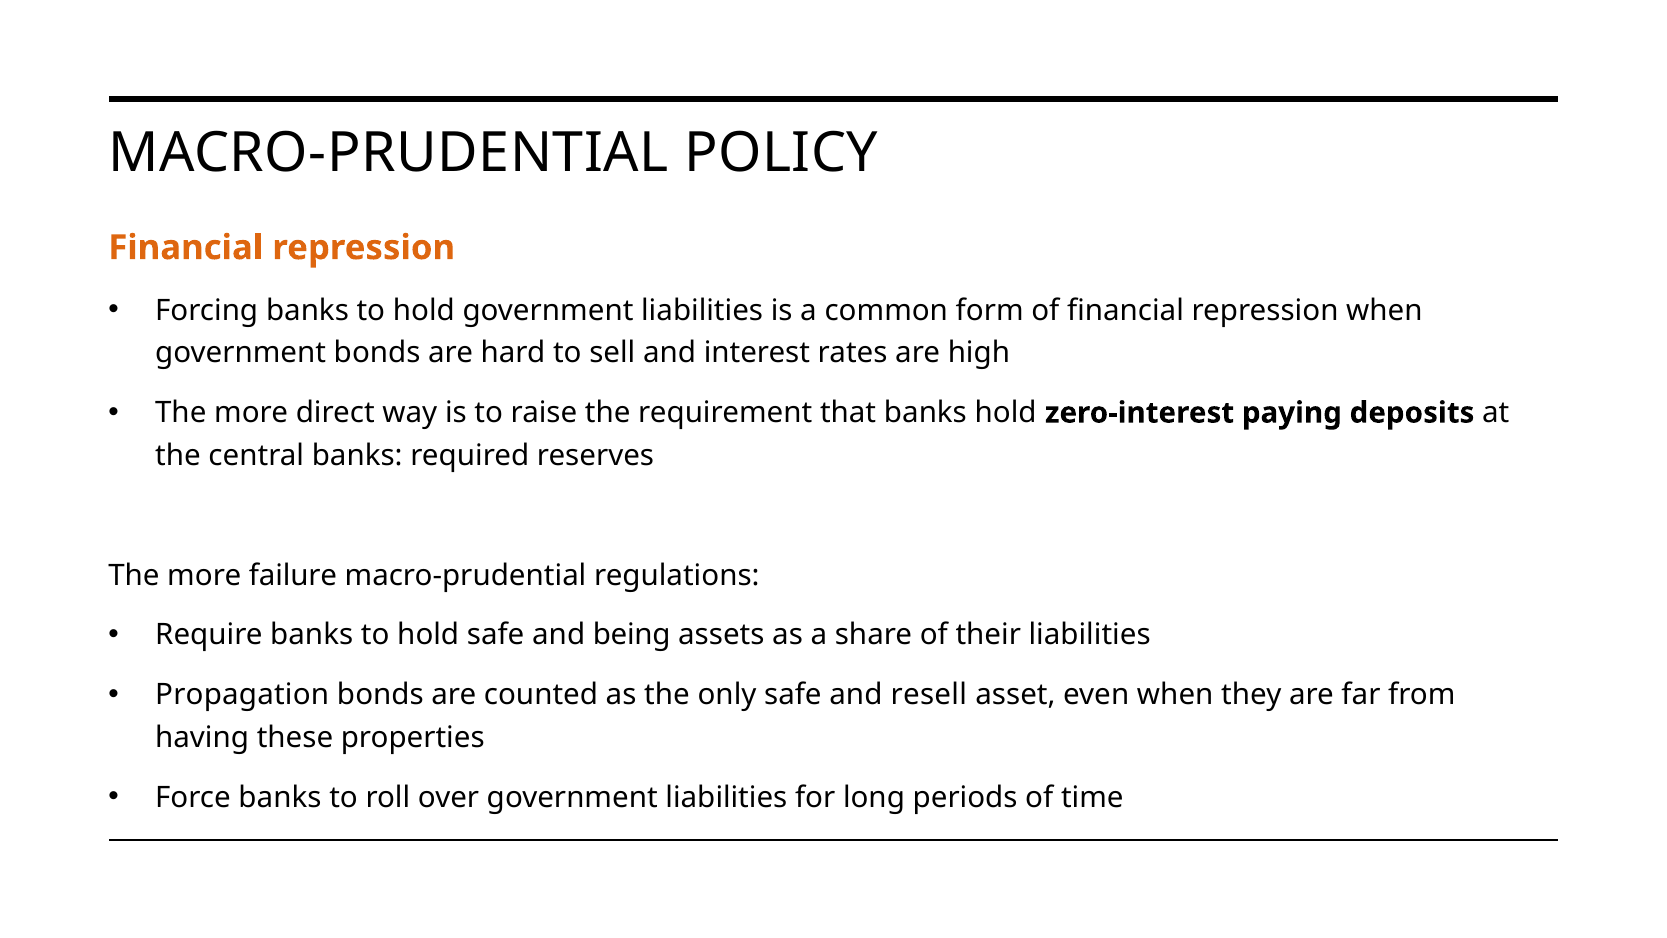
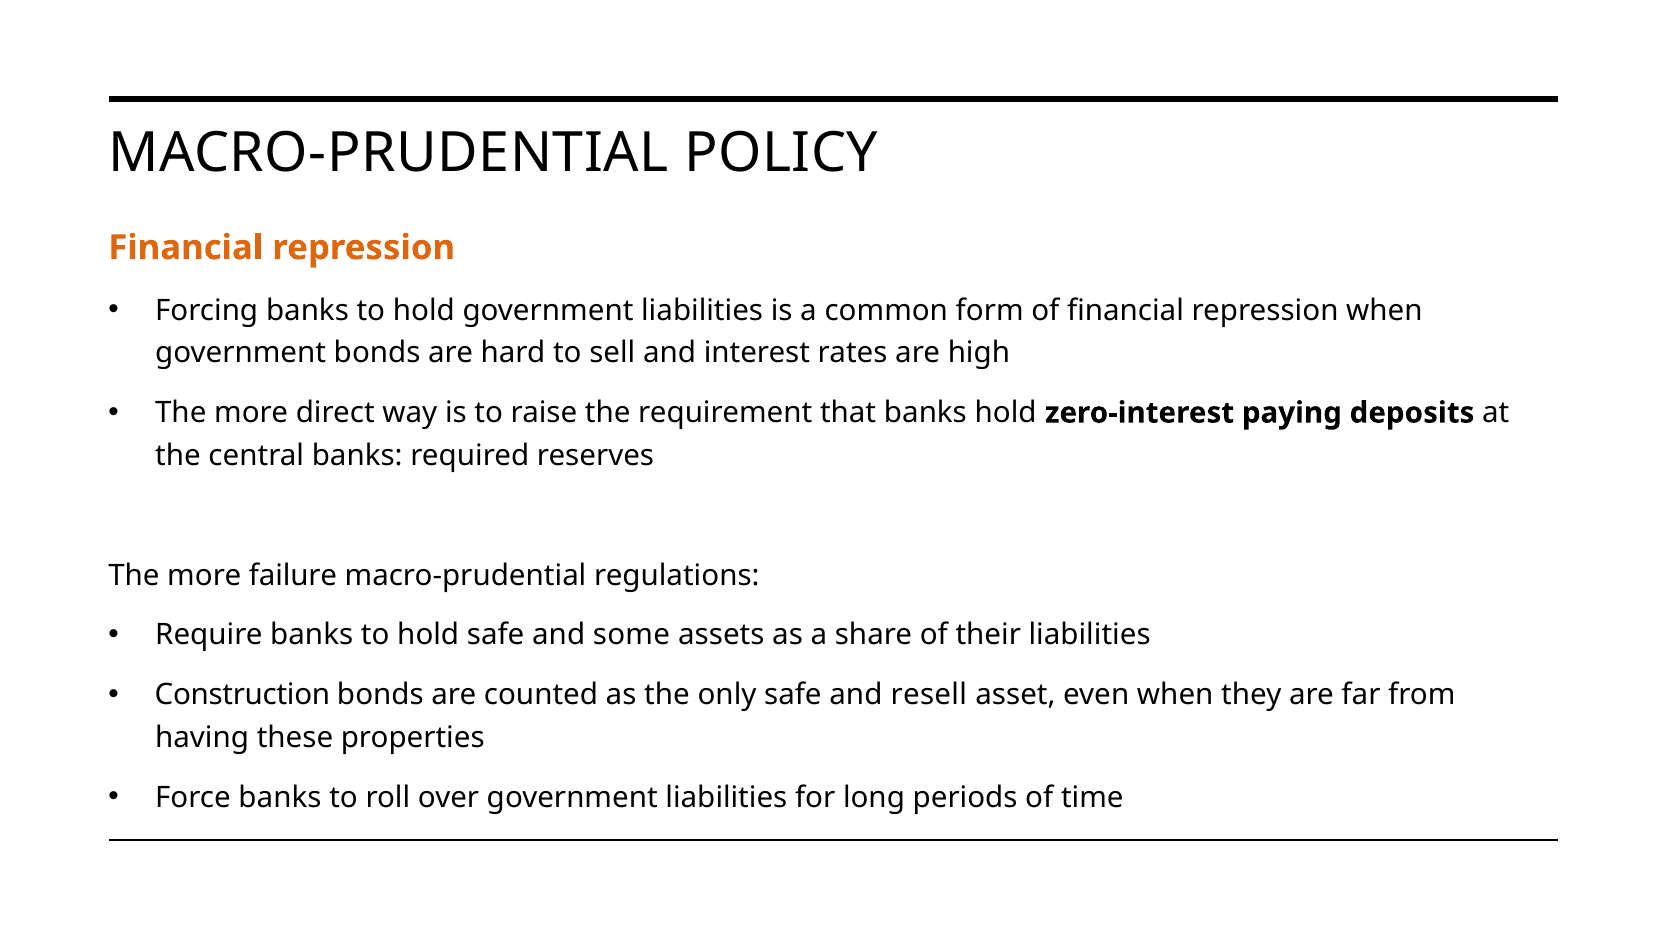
being: being -> some
Propagation: Propagation -> Construction
